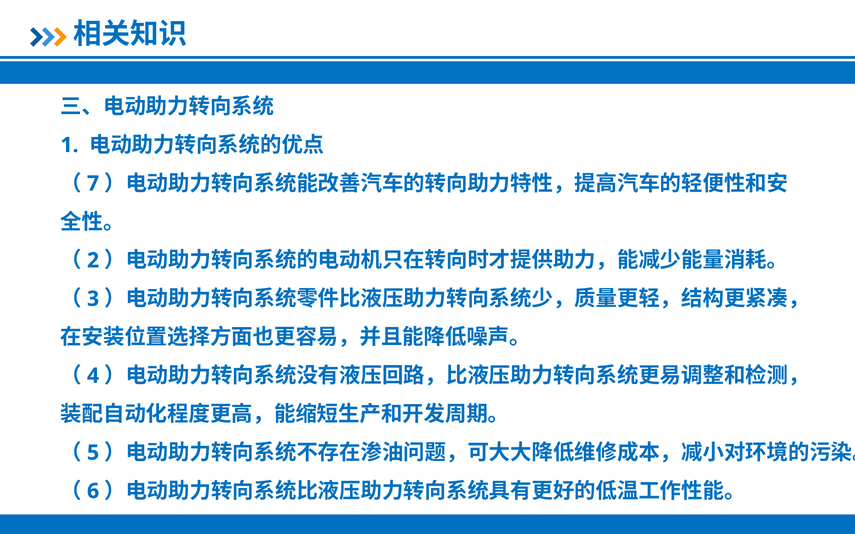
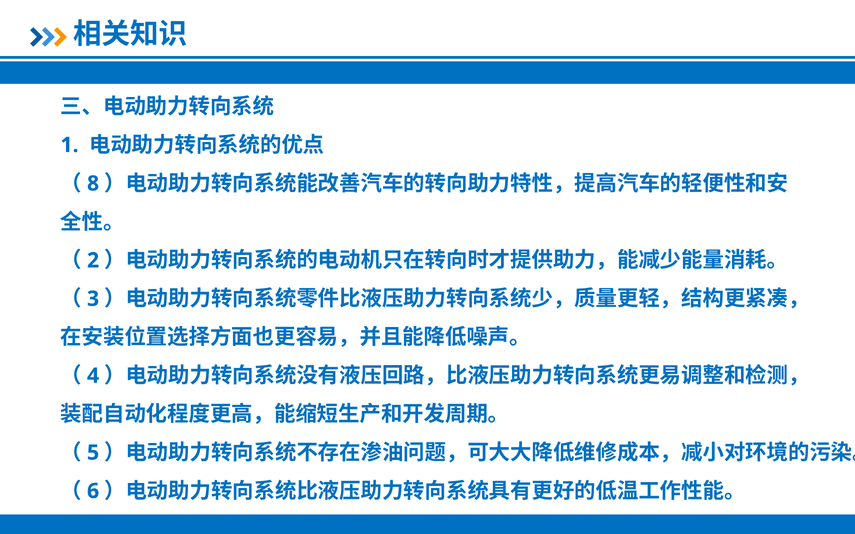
7: 7 -> 8
